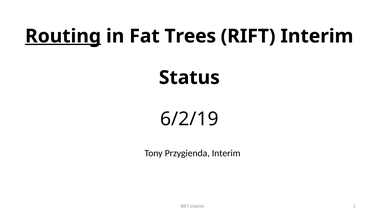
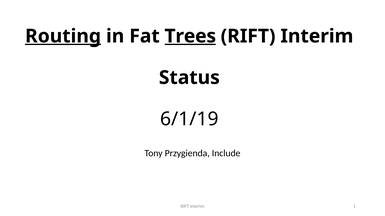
Trees underline: none -> present
6/2/19: 6/2/19 -> 6/1/19
Przygienda Interim: Interim -> Include
